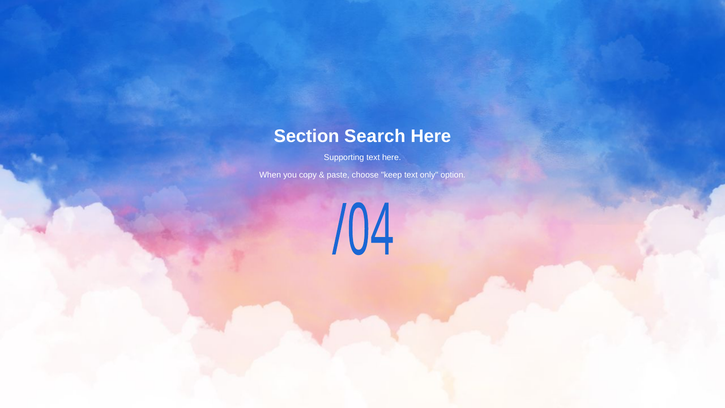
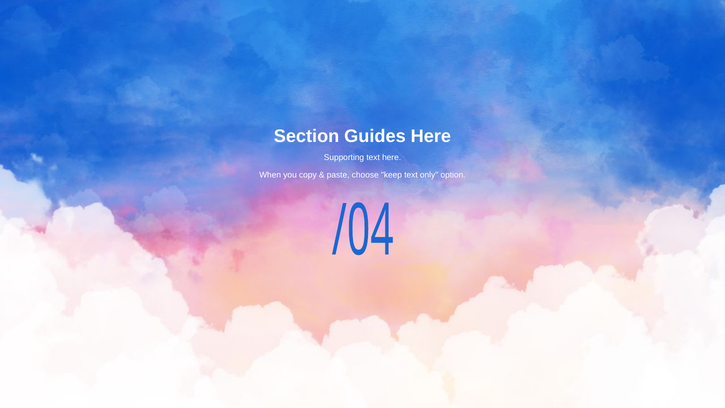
Search: Search -> Guides
